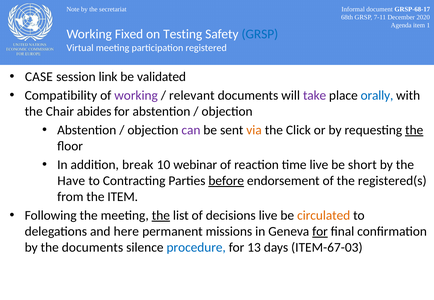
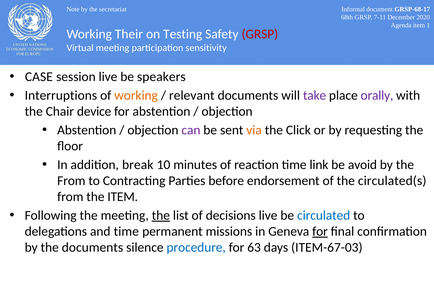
Fixed: Fixed -> Their
GRSP at (260, 34) colour: blue -> red
registered: registered -> sensitivity
session link: link -> live
validated: validated -> speakers
Compatibility: Compatibility -> Interruptions
working at (136, 96) colour: purple -> orange
orally colour: blue -> purple
abides: abides -> device
the at (414, 130) underline: present -> none
webinar: webinar -> minutes
time live: live -> link
short: short -> avoid
Have at (71, 181): Have -> From
before underline: present -> none
registered(s: registered(s -> circulated(s
circulated colour: orange -> blue
and here: here -> time
13: 13 -> 63
